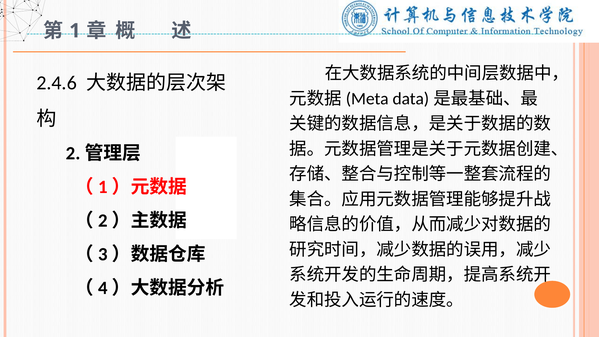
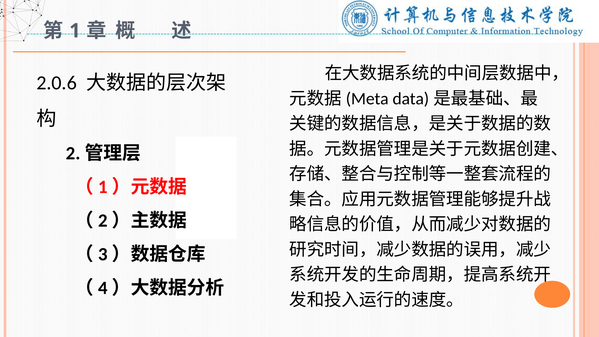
2.4.6: 2.4.6 -> 2.0.6
